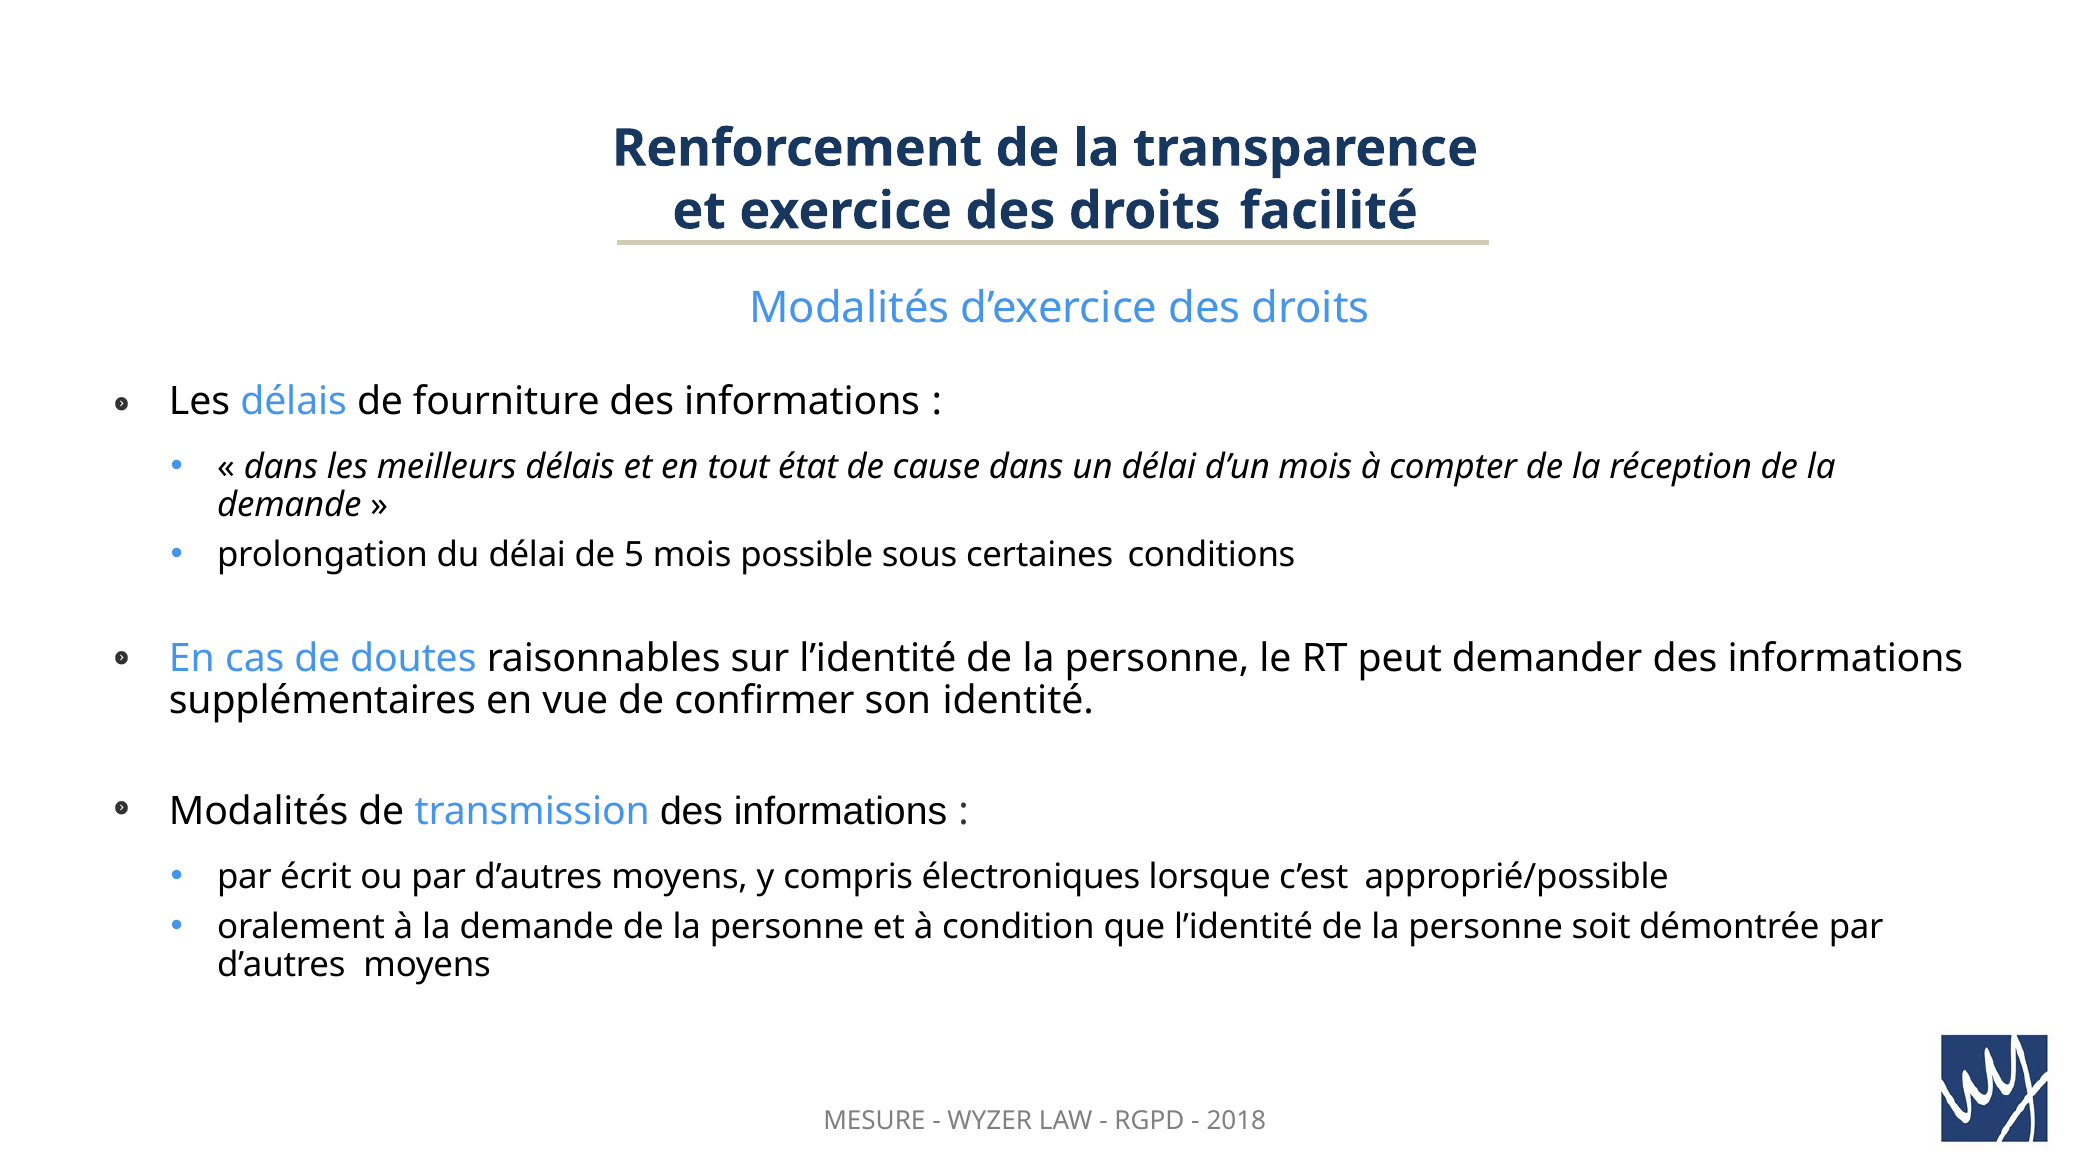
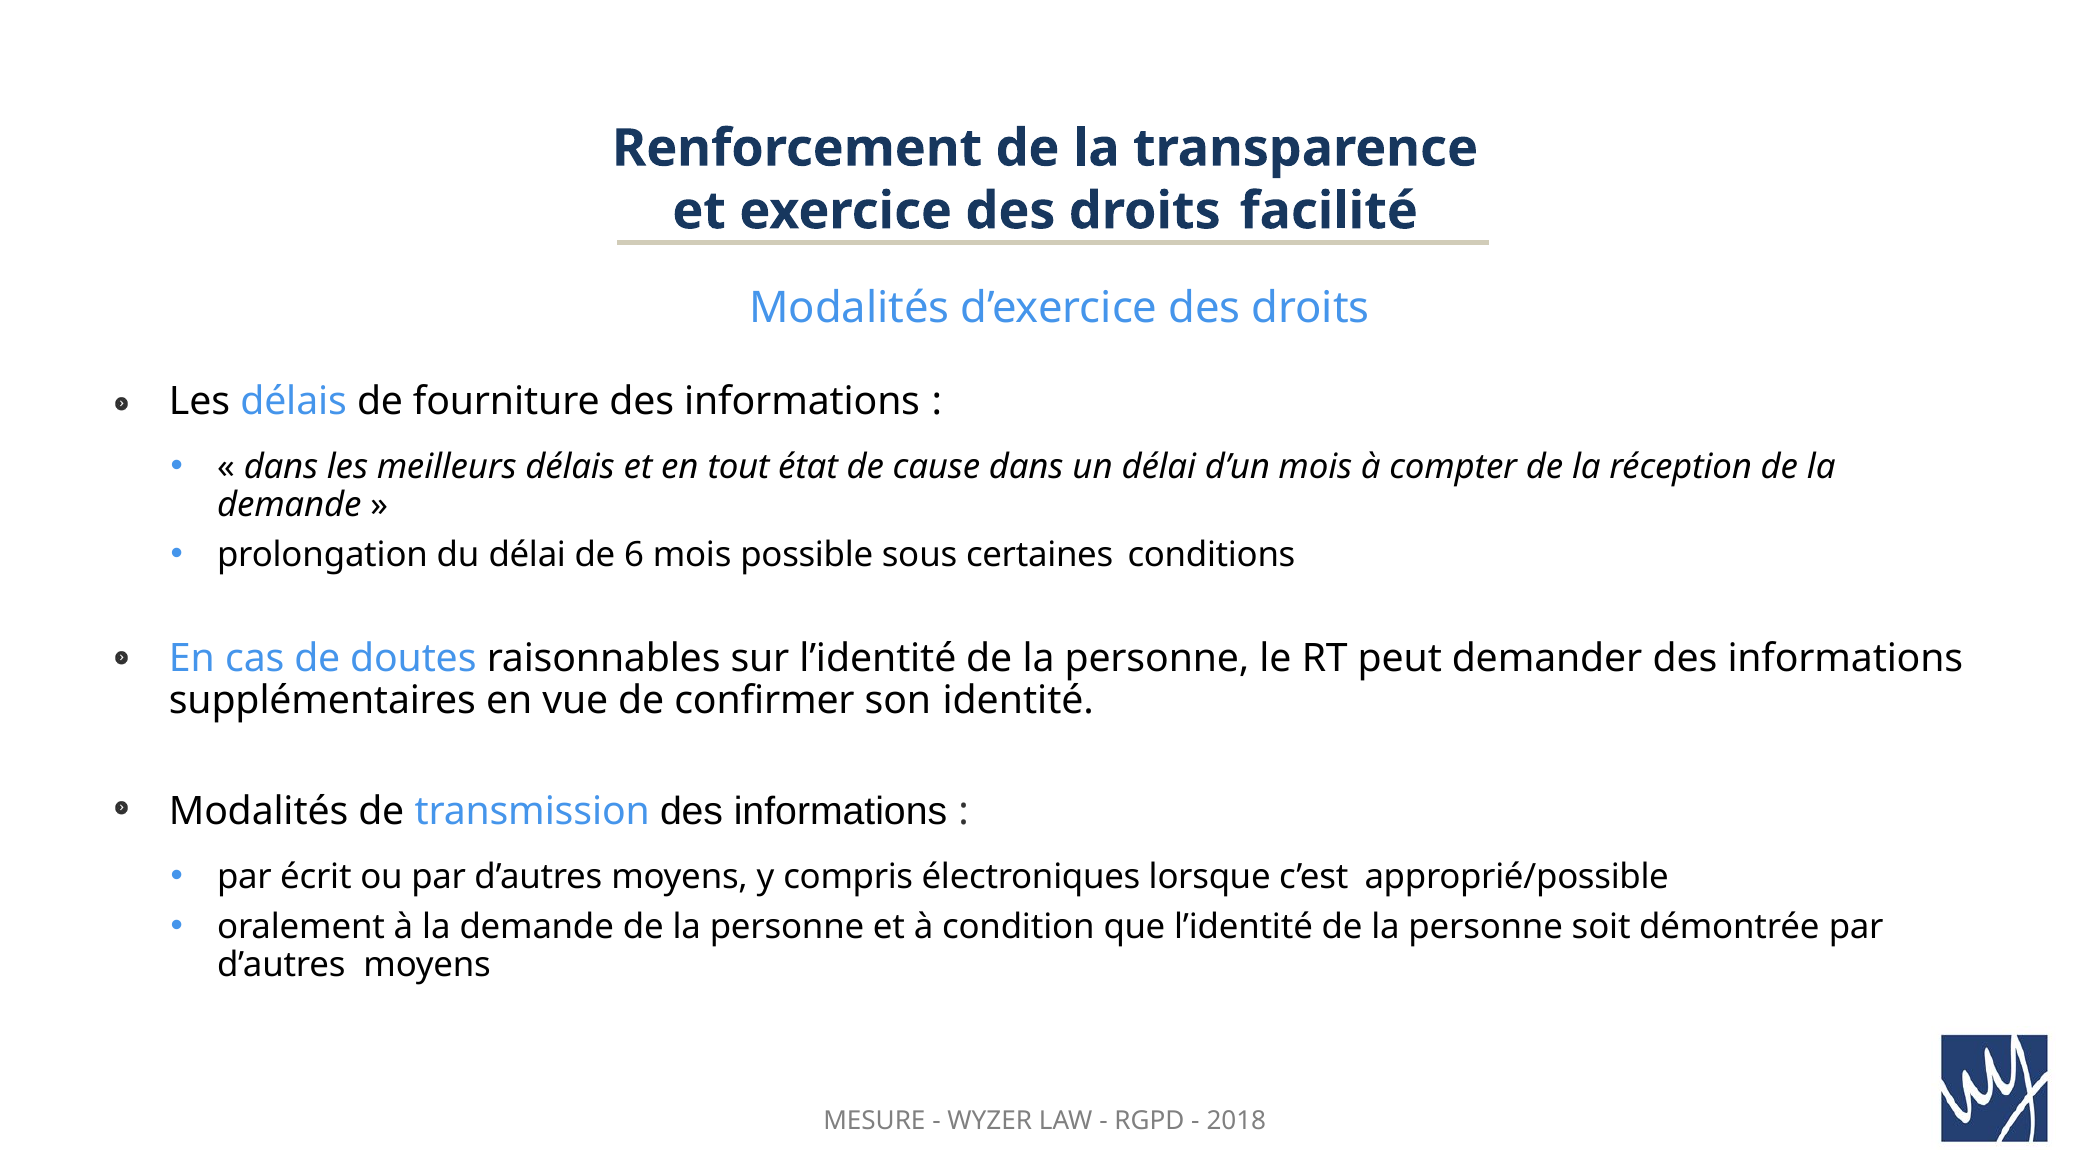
5: 5 -> 6
